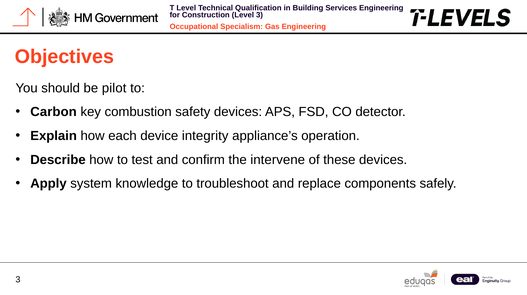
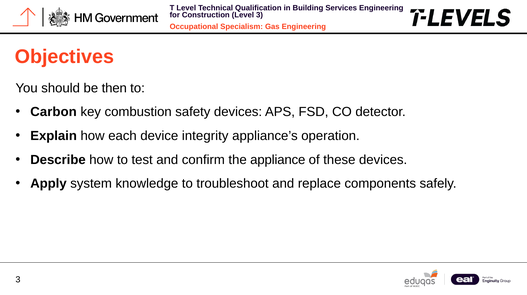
pilot: pilot -> then
intervene: intervene -> appliance
